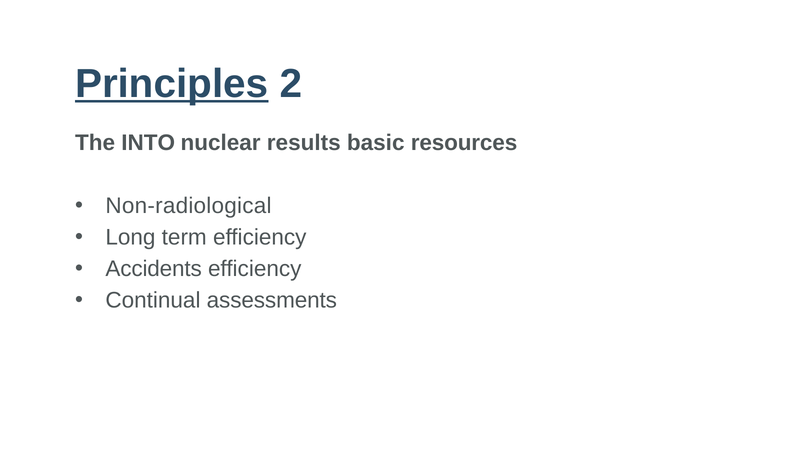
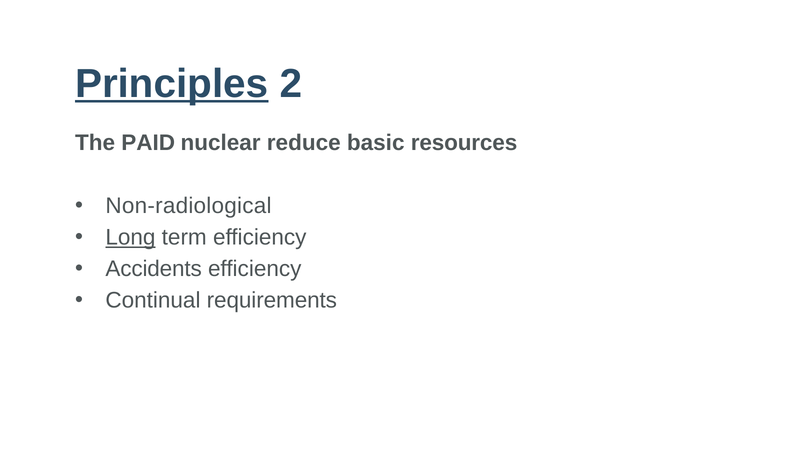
INTO: INTO -> PAID
results: results -> reduce
Long underline: none -> present
assessments: assessments -> requirements
